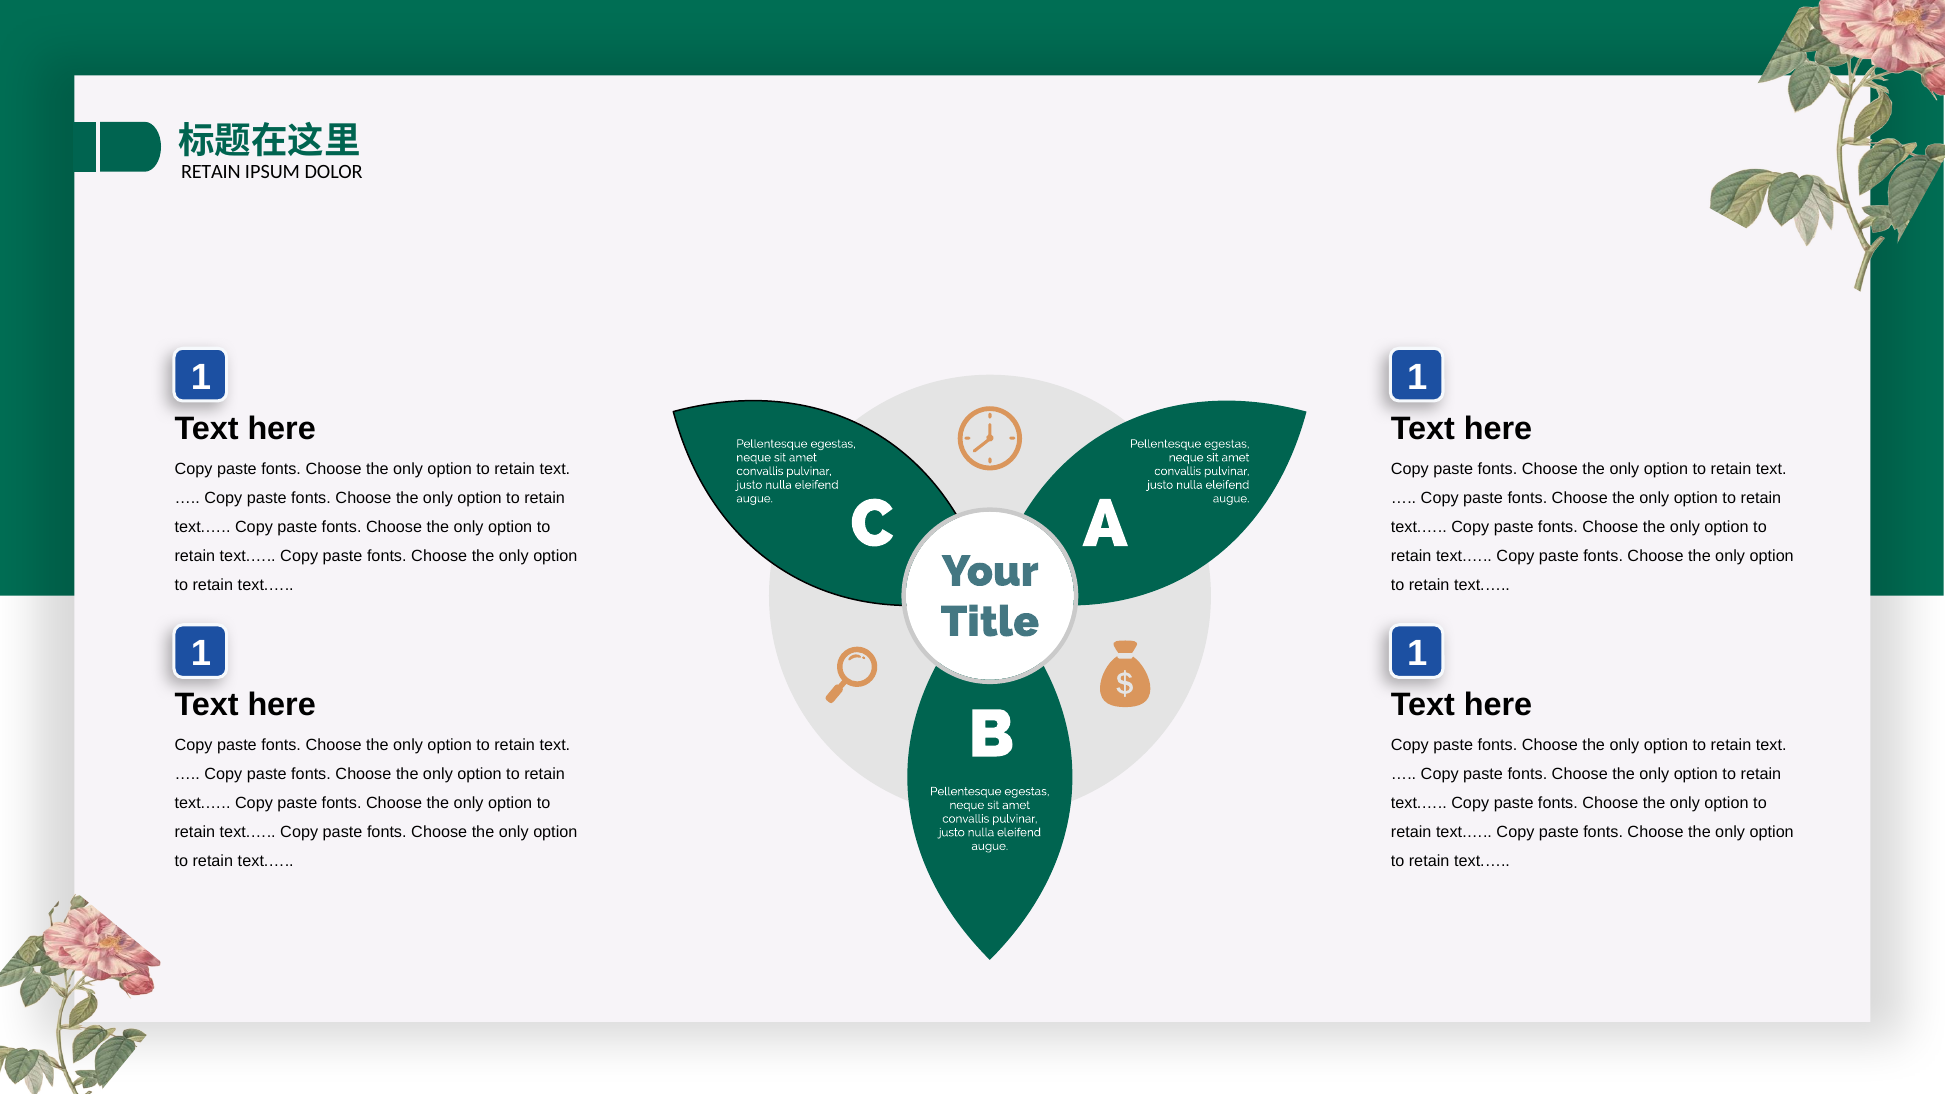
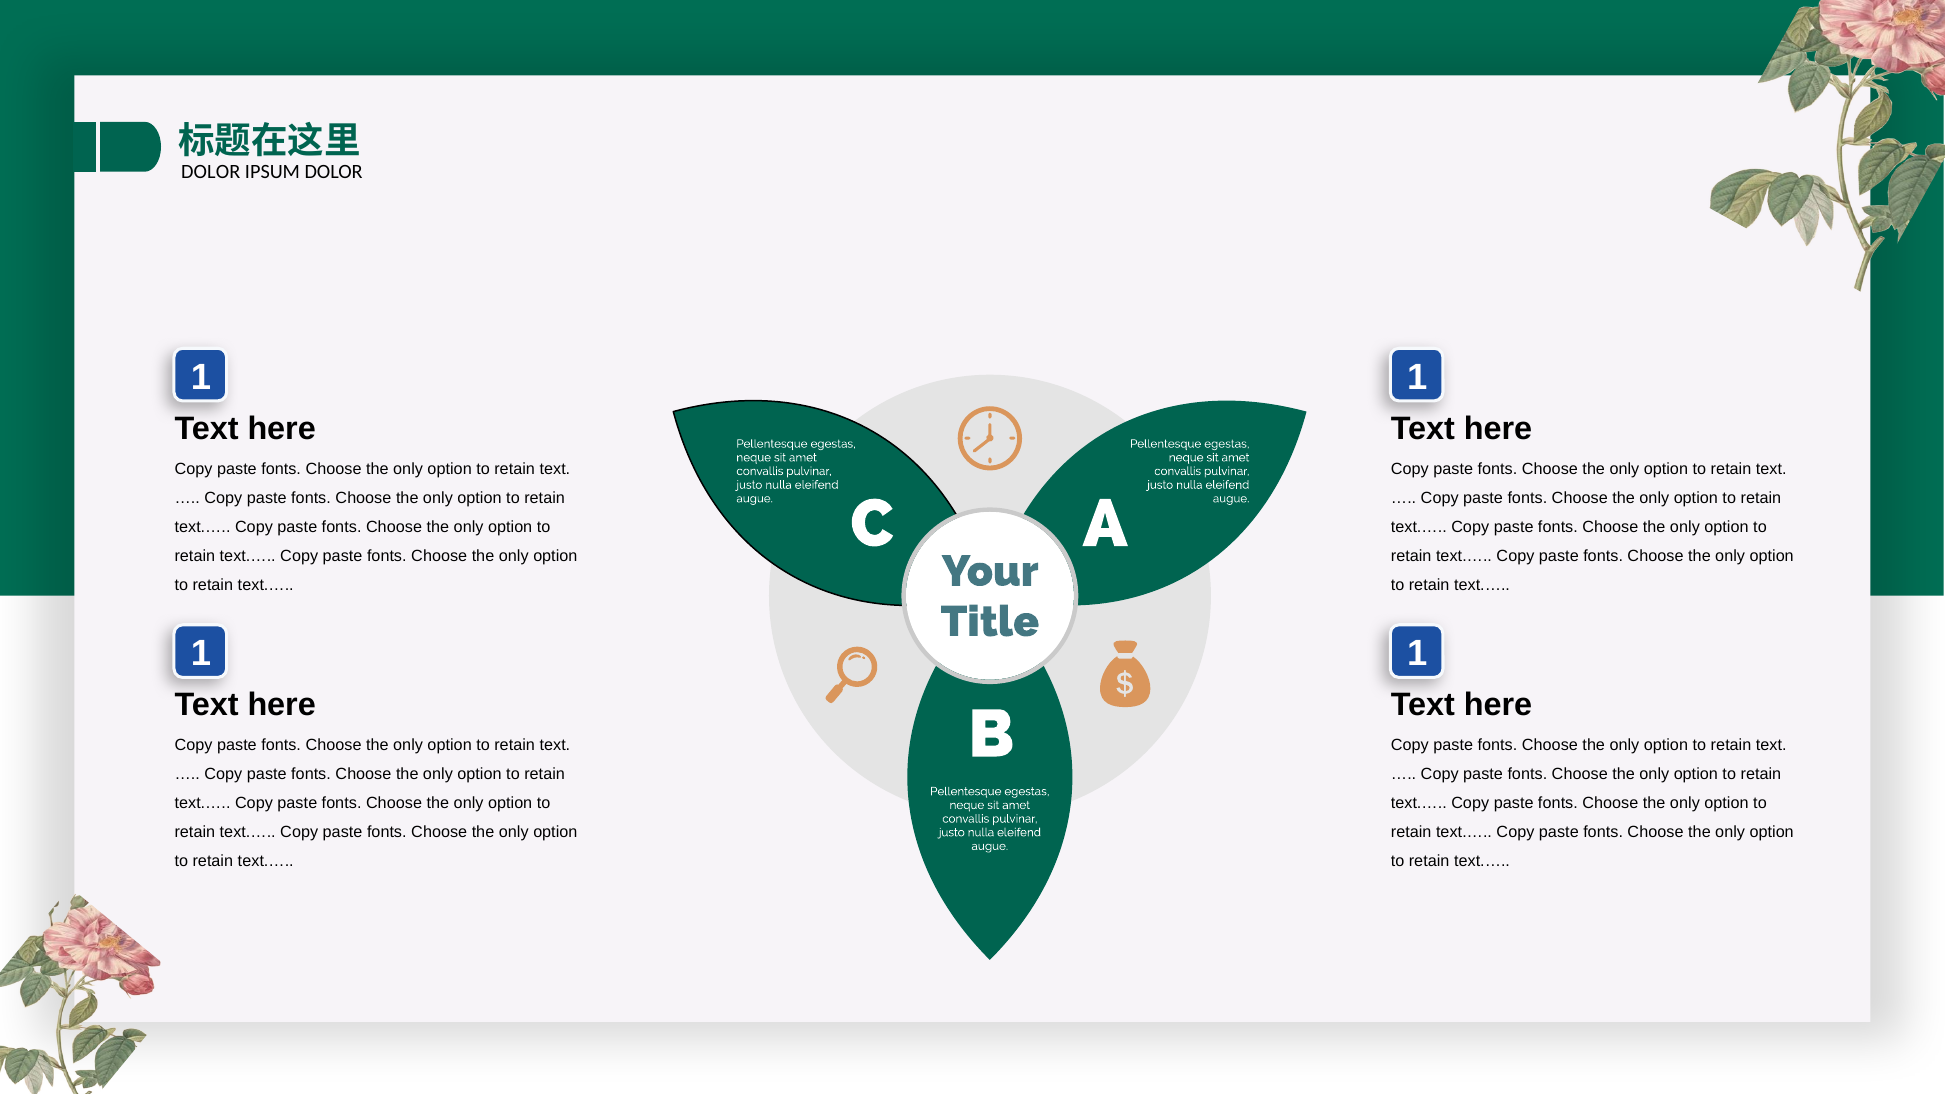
RETAIN at (211, 172): RETAIN -> DOLOR
